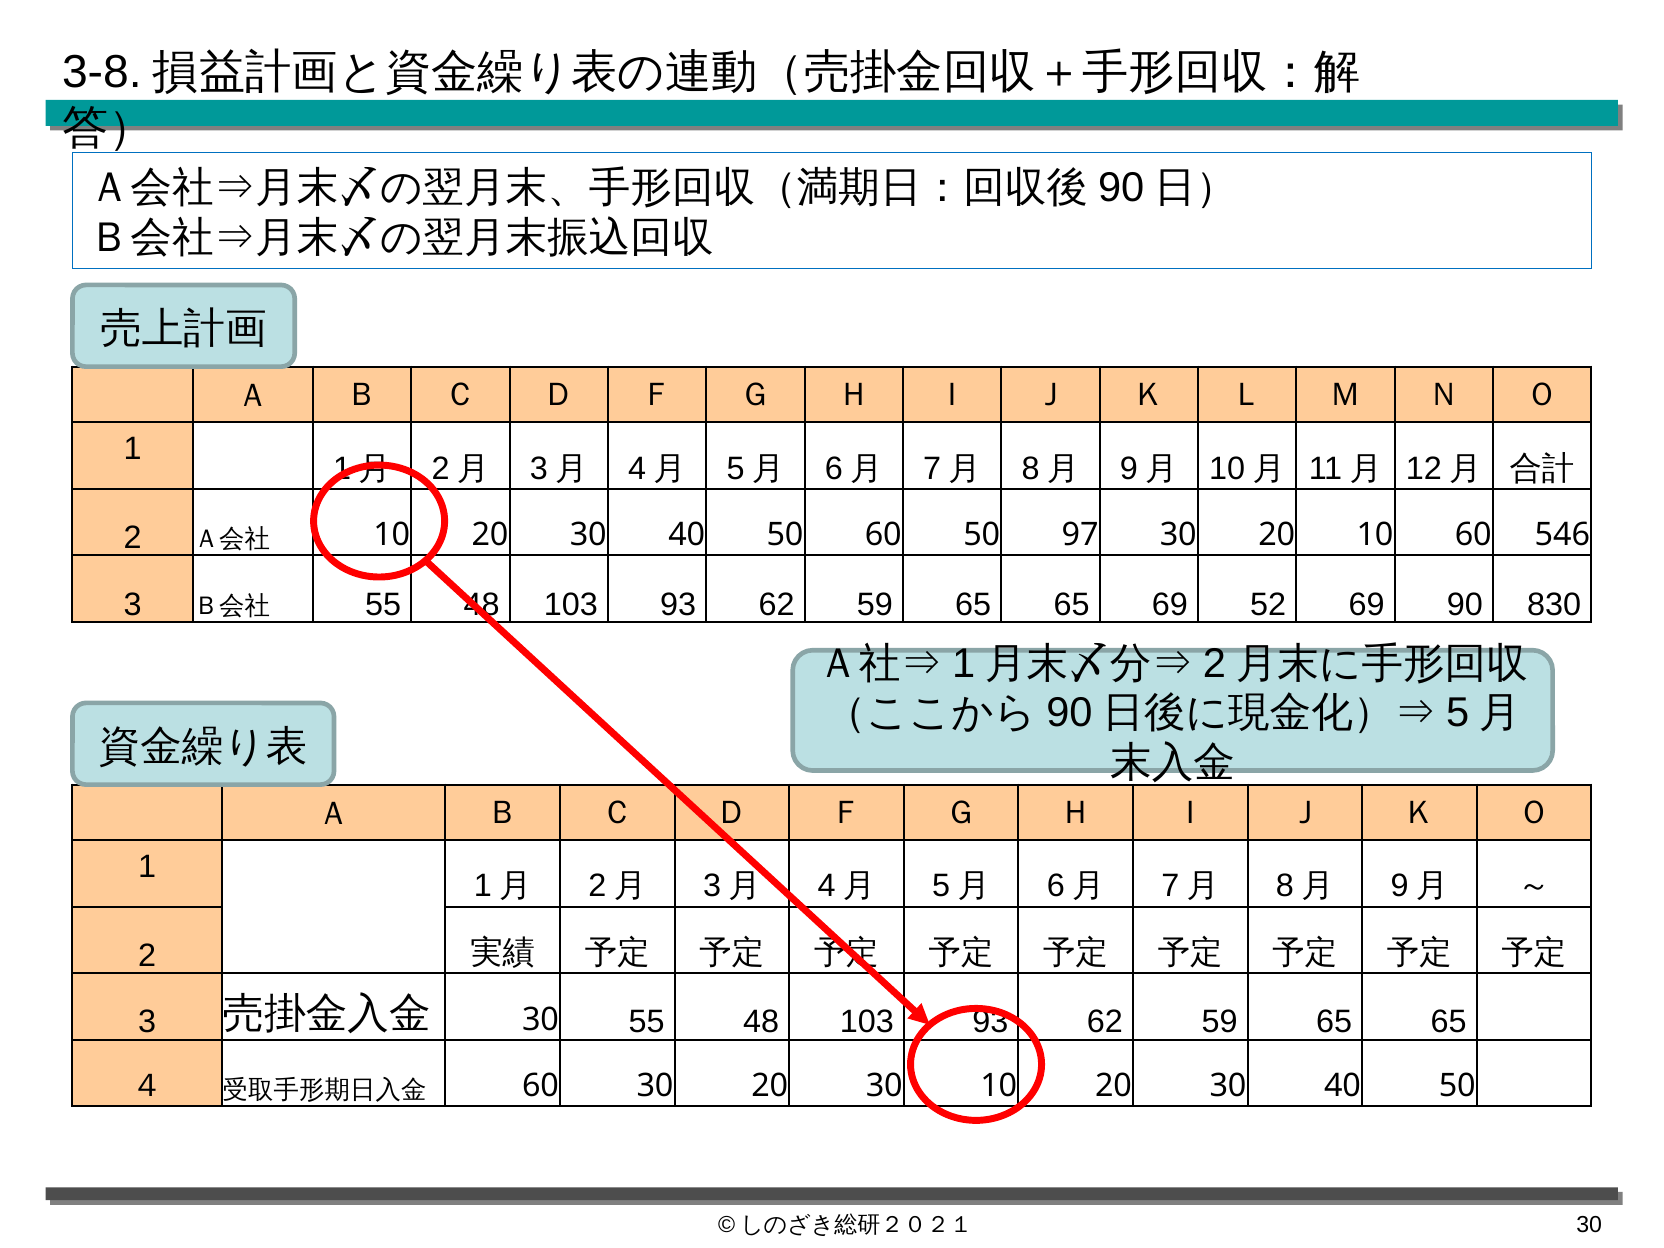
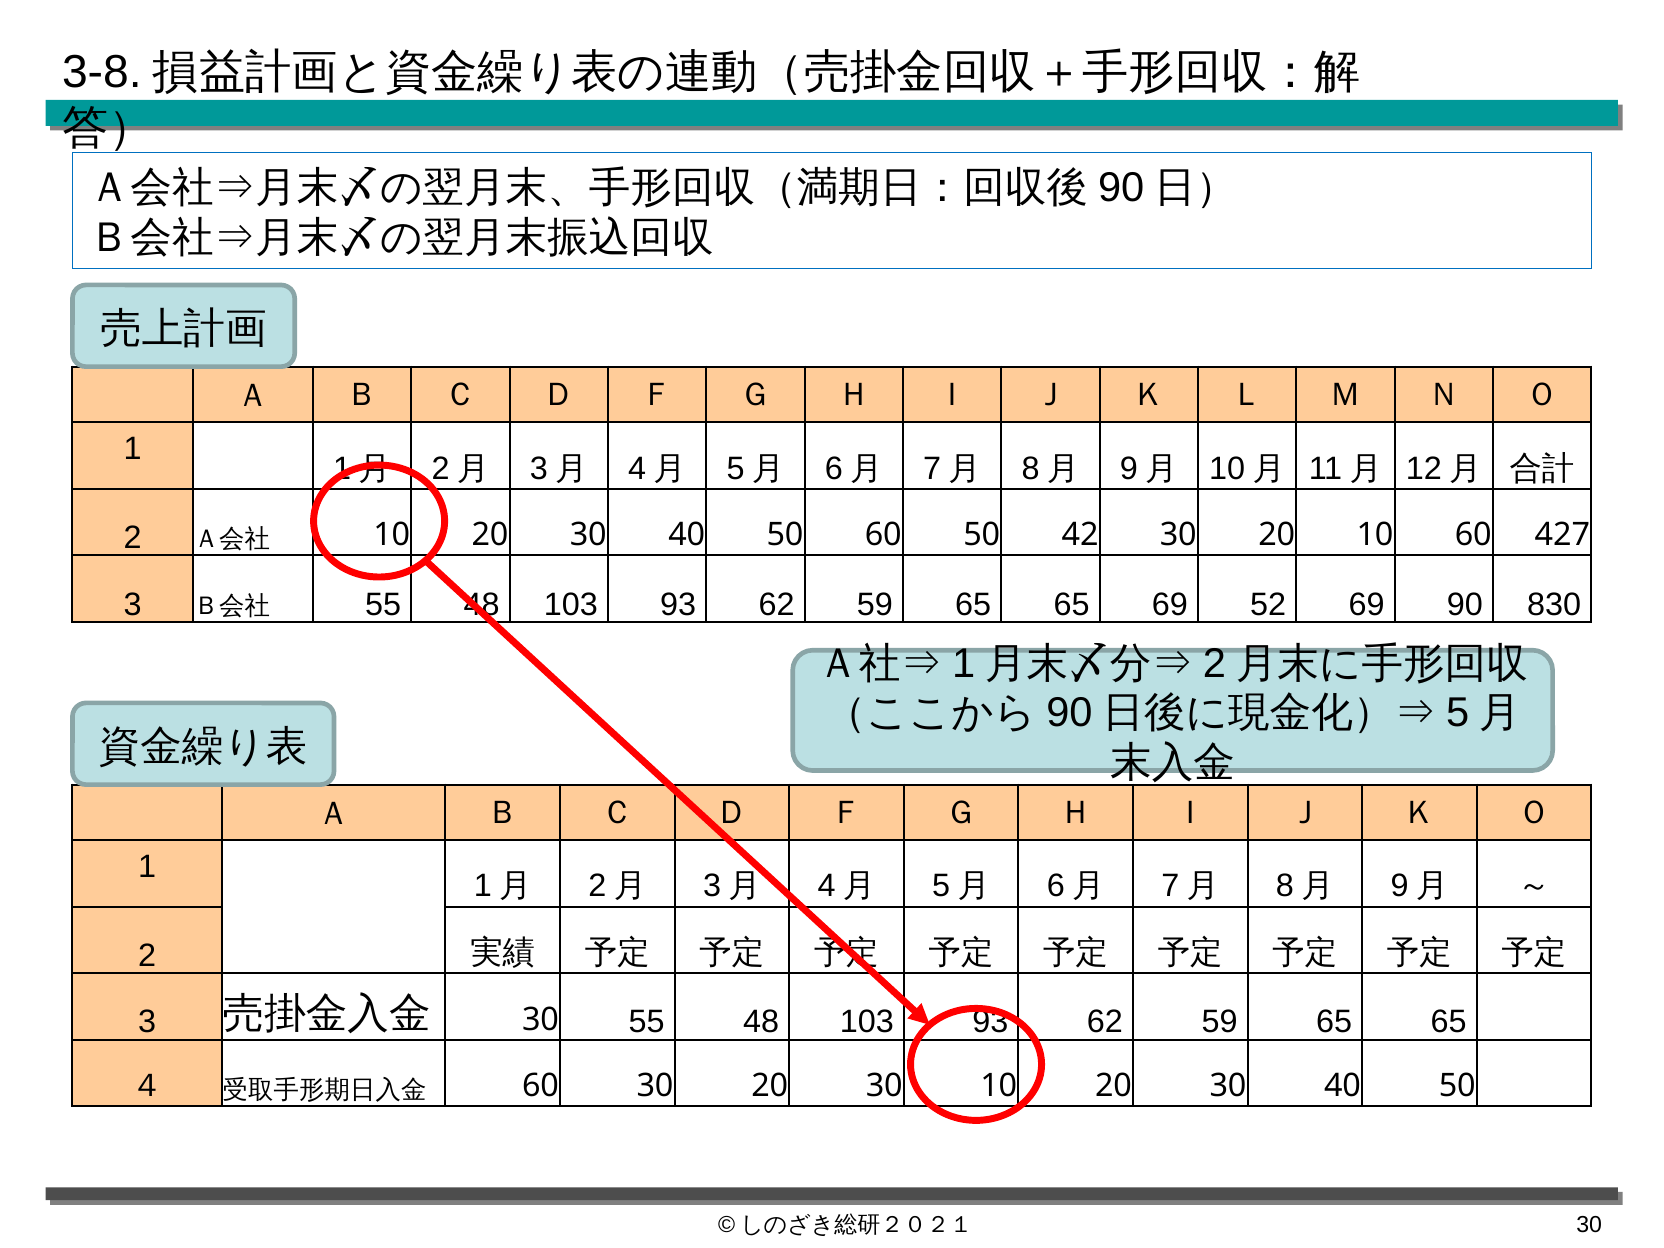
97: 97 -> 42
546: 546 -> 427
